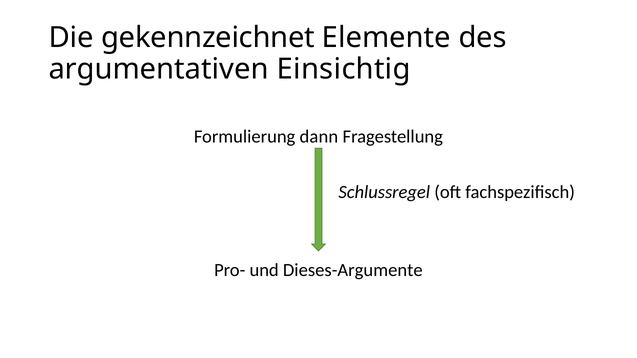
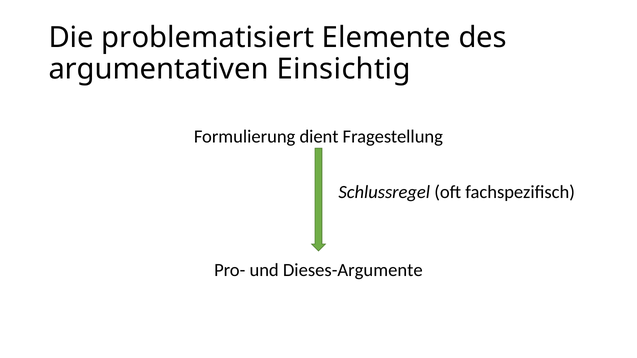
gekennzeichnet: gekennzeichnet -> problematisiert
dann: dann -> dient
